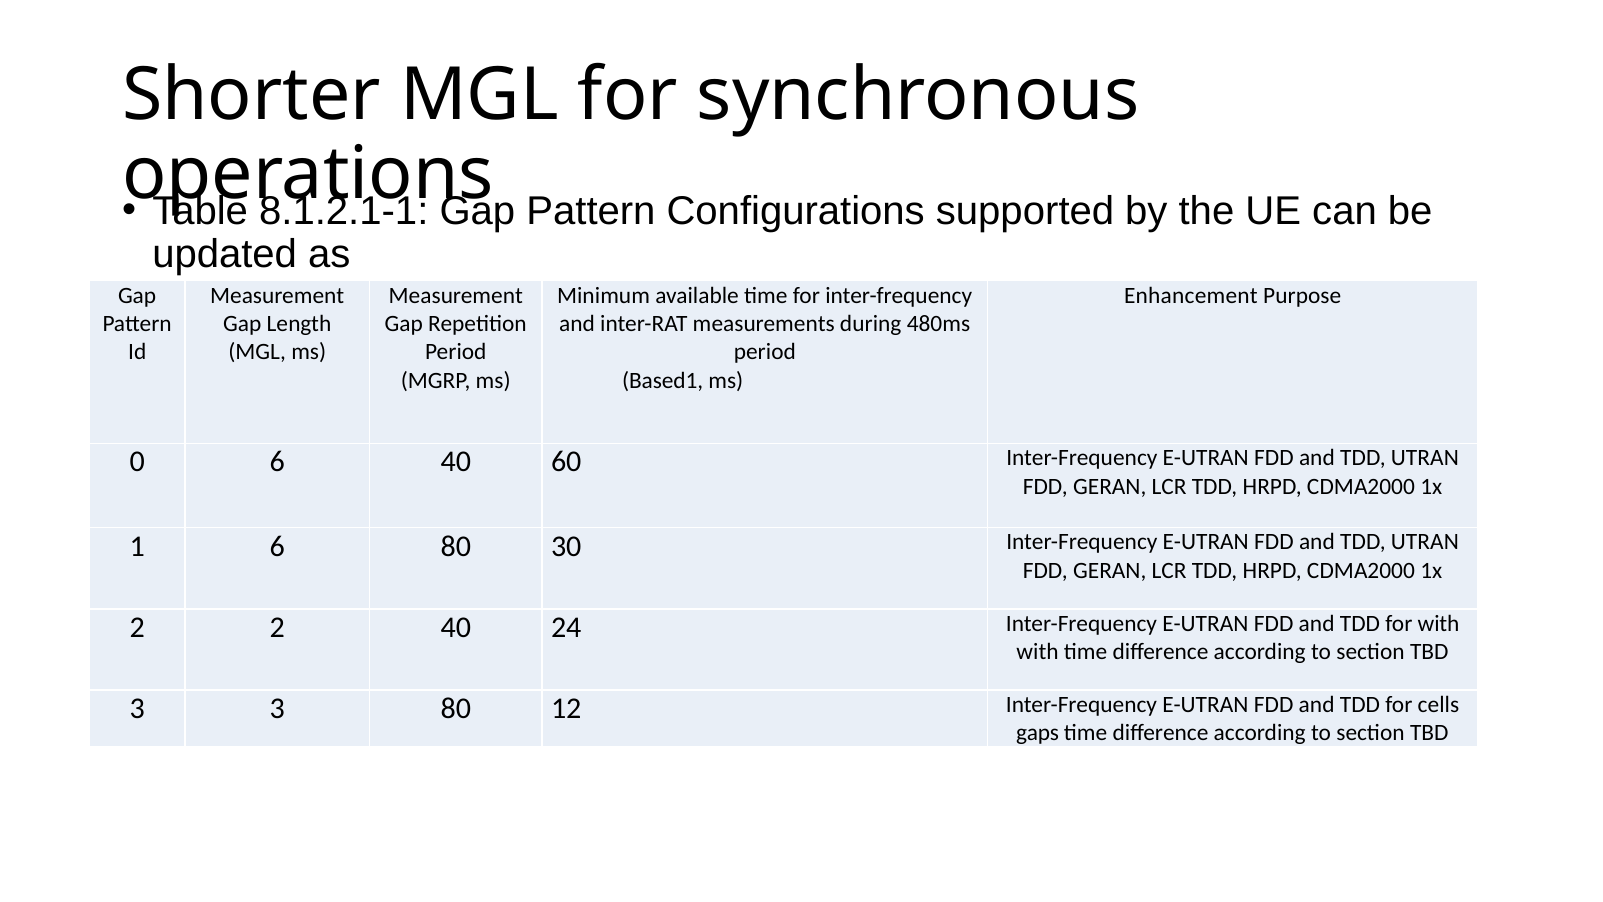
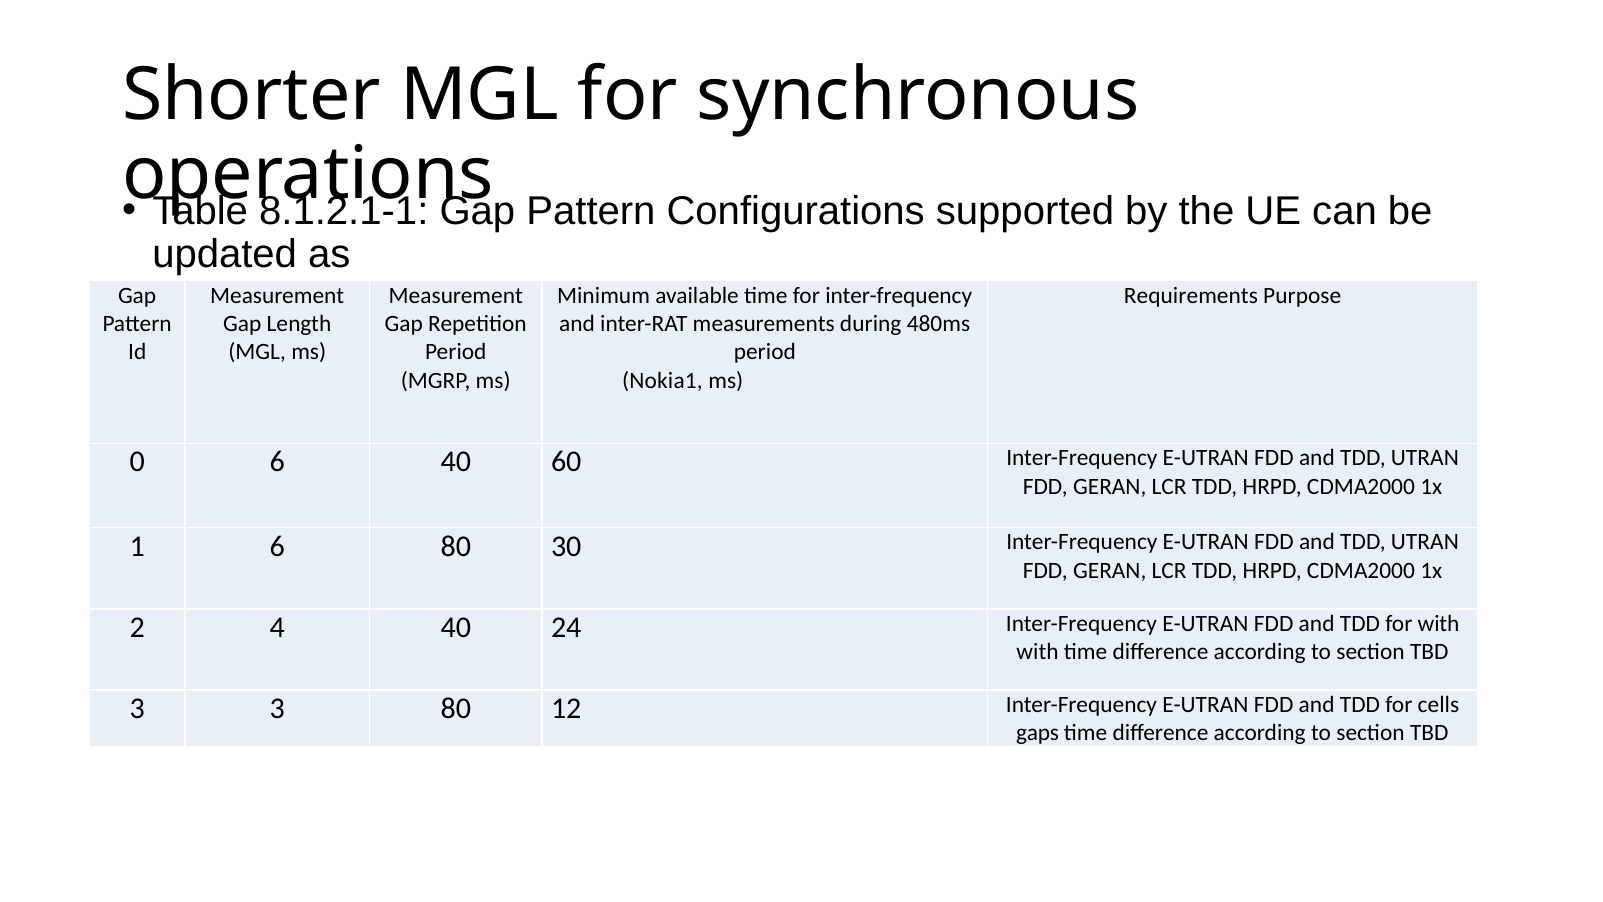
Enhancement: Enhancement -> Requirements
Based1: Based1 -> Nokia1
2 2: 2 -> 4
